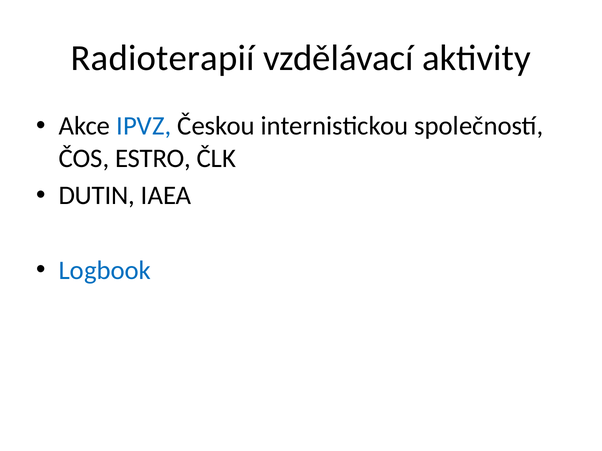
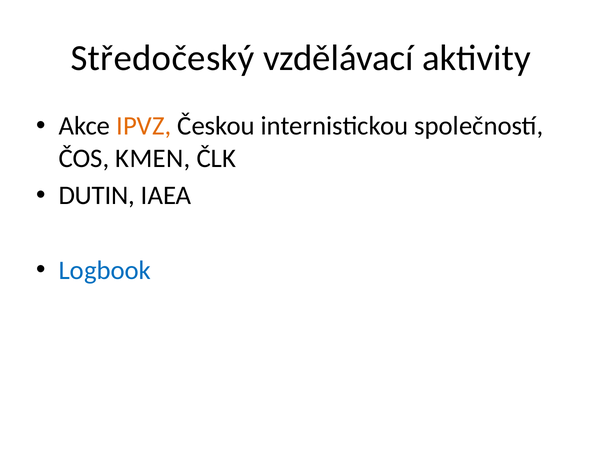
Radioterapií: Radioterapií -> Středočeský
IPVZ colour: blue -> orange
ESTRO: ESTRO -> KMEN
